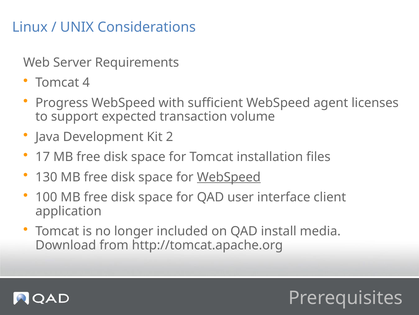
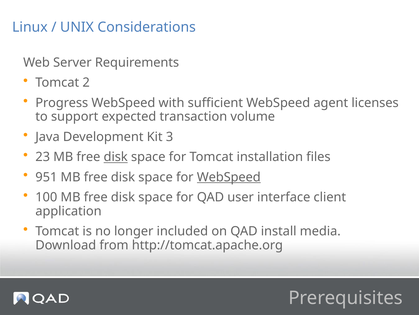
4: 4 -> 2
2: 2 -> 3
17: 17 -> 23
disk at (116, 157) underline: none -> present
130: 130 -> 951
